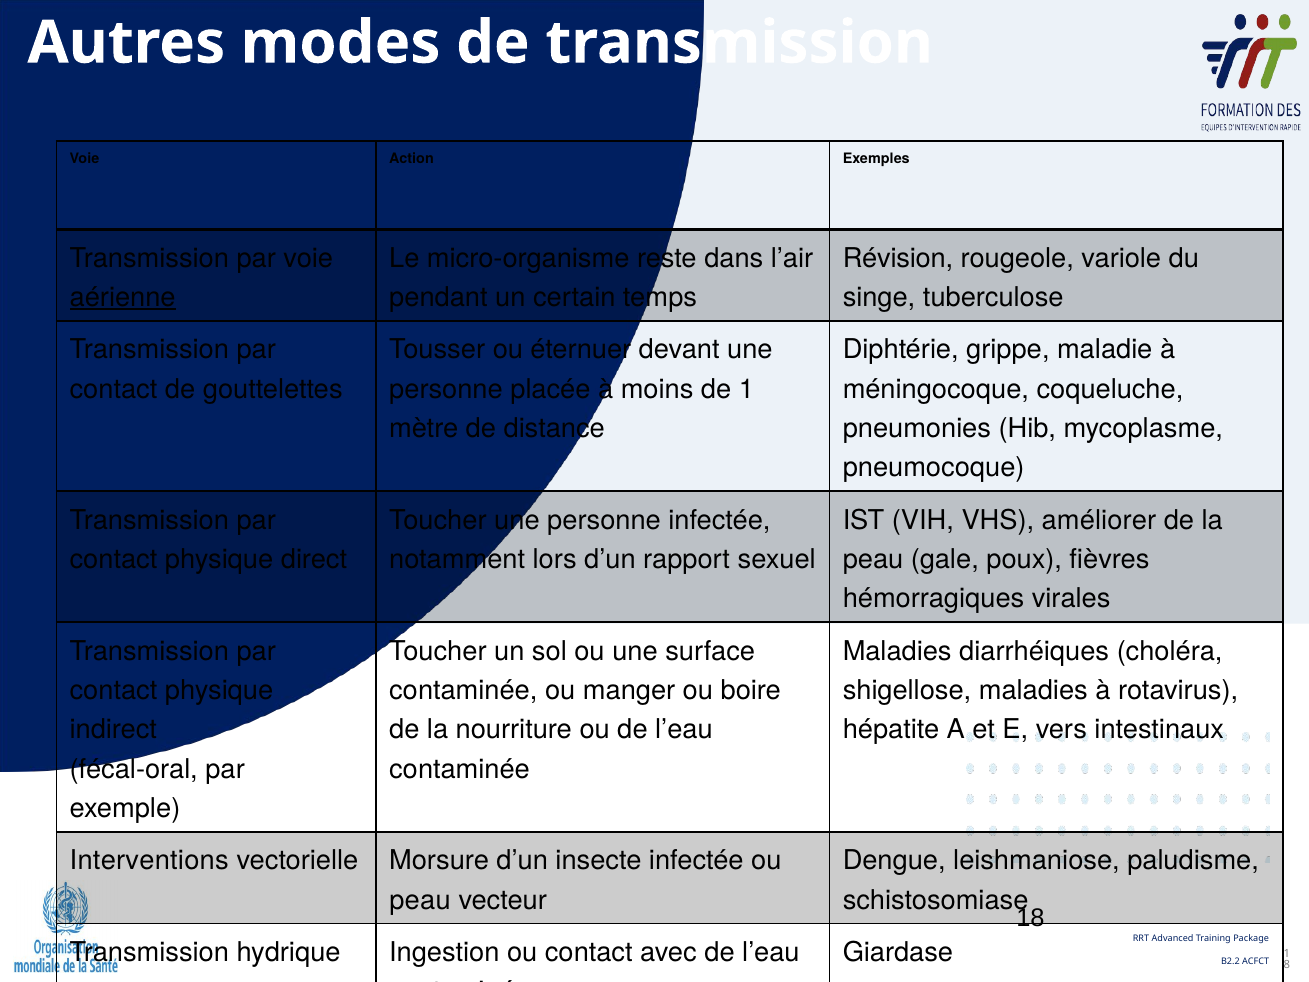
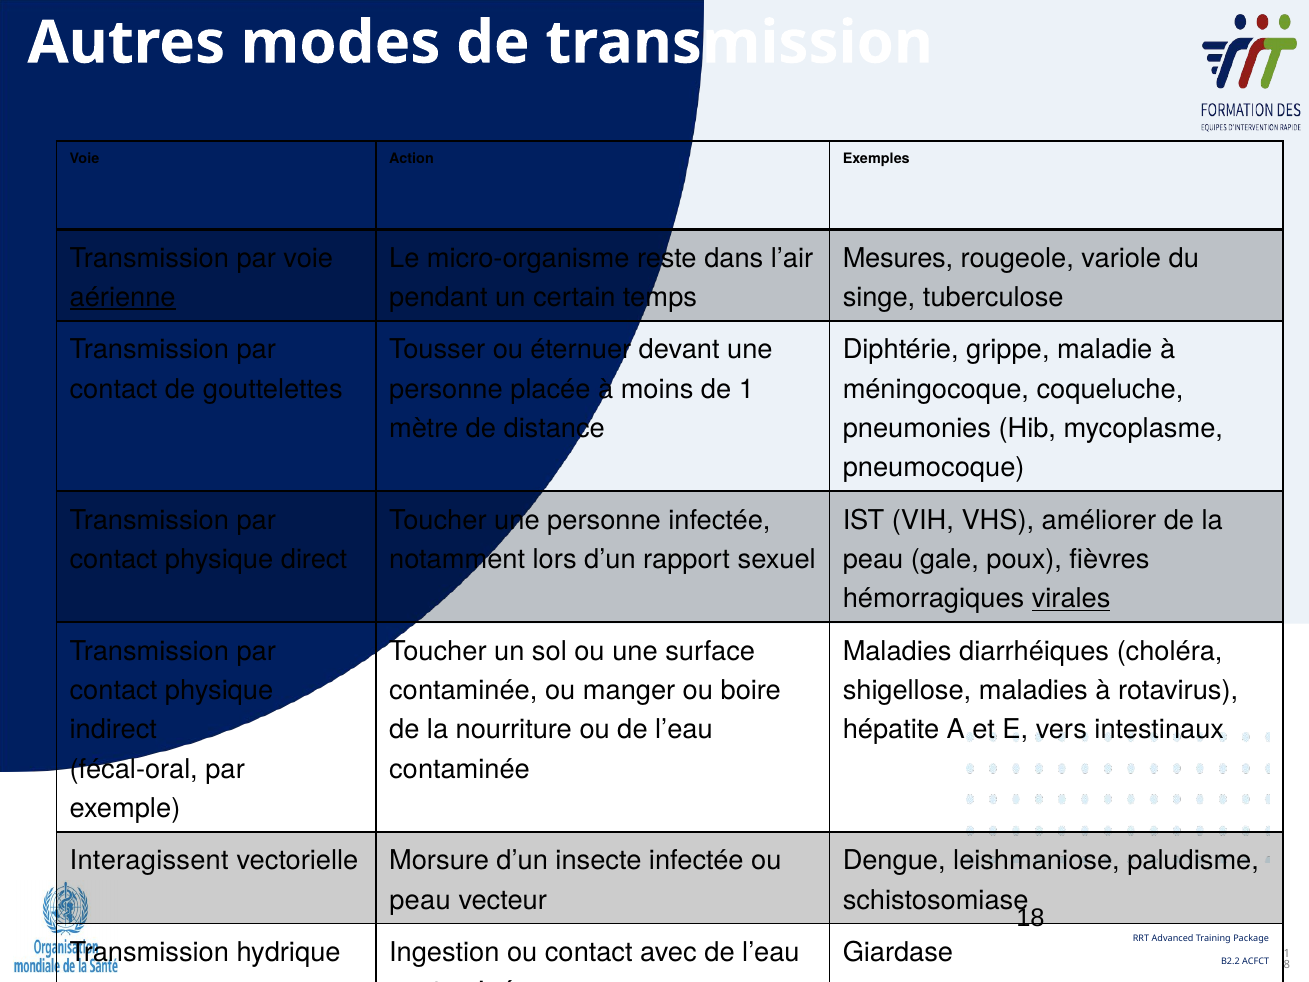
Révision: Révision -> Mesures
virales underline: none -> present
Interventions: Interventions -> Interagissent
